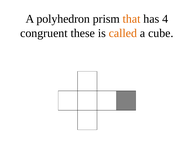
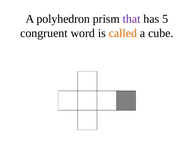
that colour: orange -> purple
4: 4 -> 5
these: these -> word
